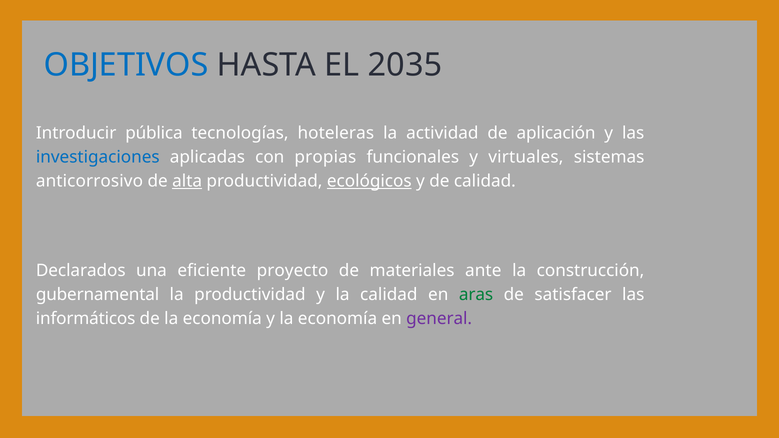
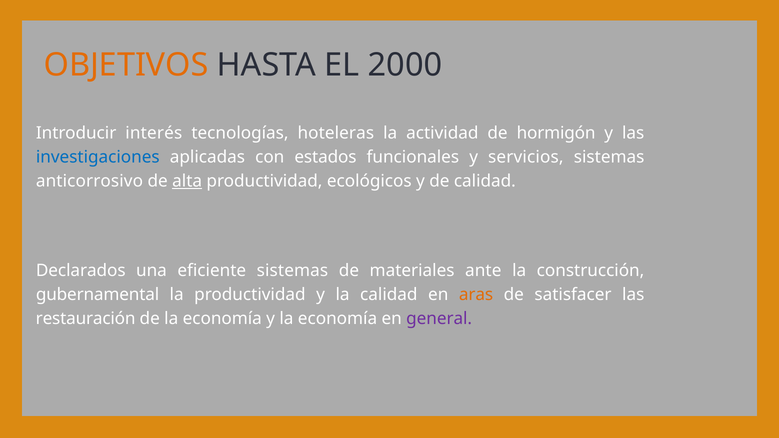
OBJETIVOS colour: blue -> orange
2035: 2035 -> 2000
pública: pública -> interés
aplicación: aplicación -> hormigón
propias: propias -> estados
virtuales: virtuales -> servicios
ecológicos underline: present -> none
eficiente proyecto: proyecto -> sistemas
aras colour: green -> orange
informáticos: informáticos -> restauración
